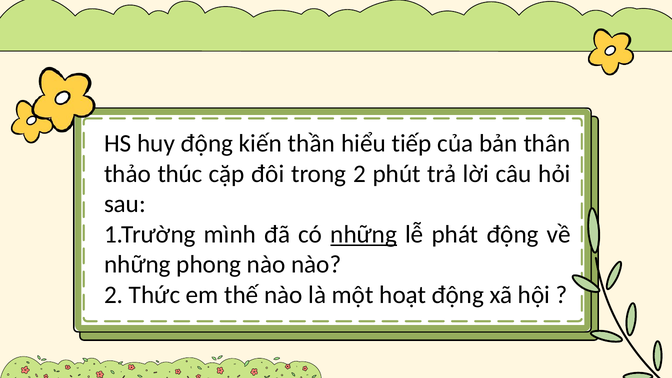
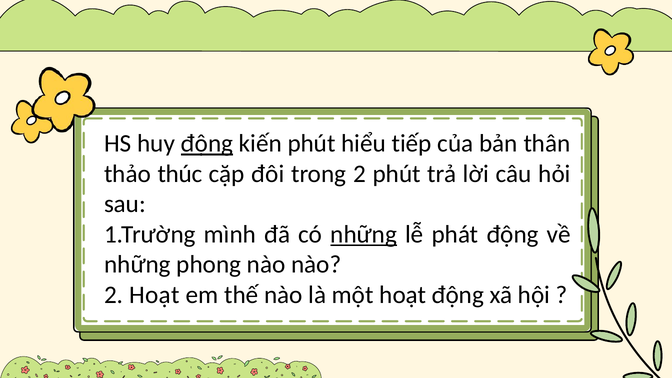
động at (207, 144) underline: none -> present
kiến thần: thần -> phút
2 Thức: Thức -> Hoạt
